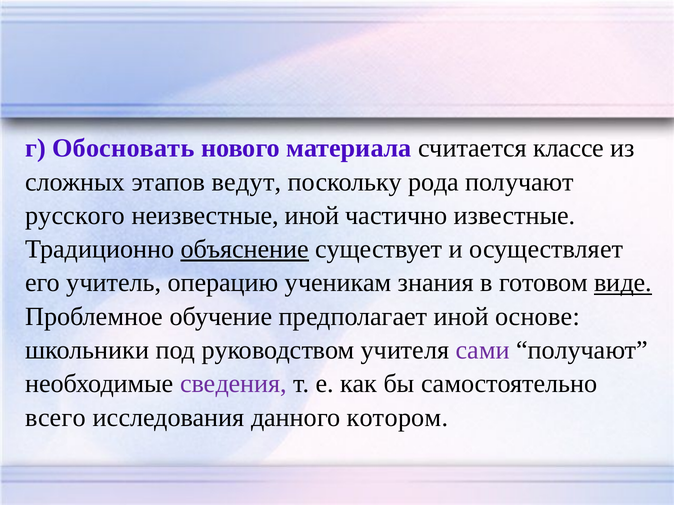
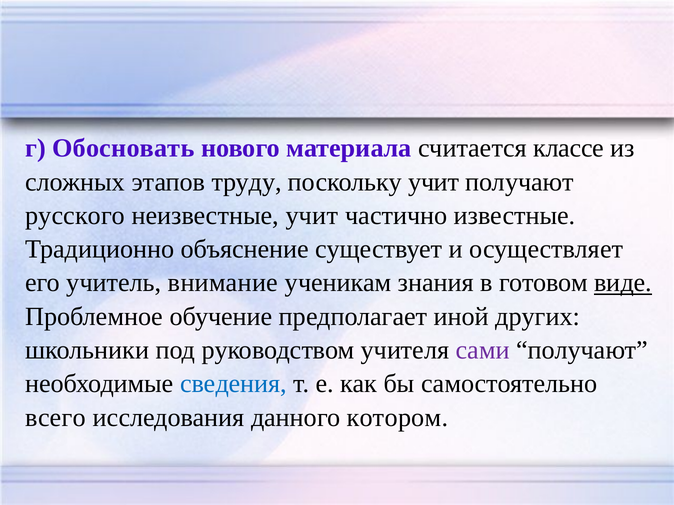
ведут: ведут -> труду
поскольку рода: рода -> учит
неизвестные иной: иной -> учит
объяснение underline: present -> none
операцию: операцию -> внимание
основе: основе -> других
сведения colour: purple -> blue
